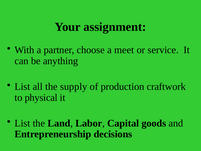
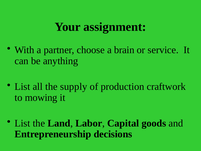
meet: meet -> brain
physical: physical -> mowing
